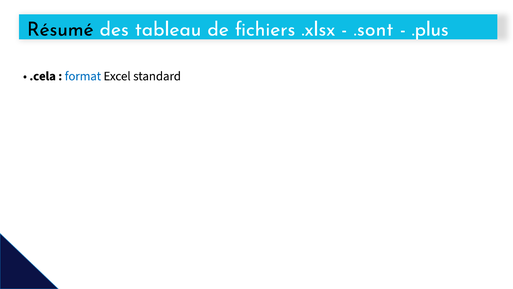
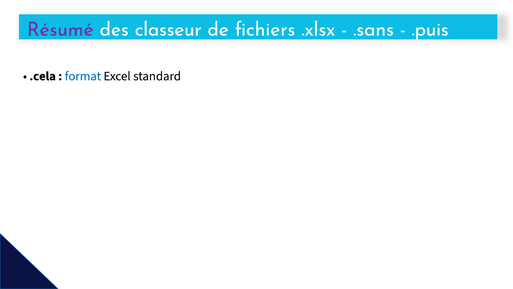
Résumé colour: black -> purple
tableau: tableau -> classeur
.sont: .sont -> .sans
.plus: .plus -> .puis
